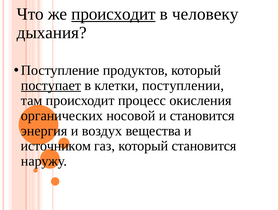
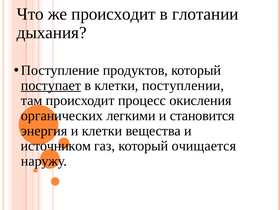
происходит at (114, 14) underline: present -> none
человеку: человеку -> глотании
носовой: носовой -> легкими
и воздух: воздух -> клетки
который становится: становится -> очищается
